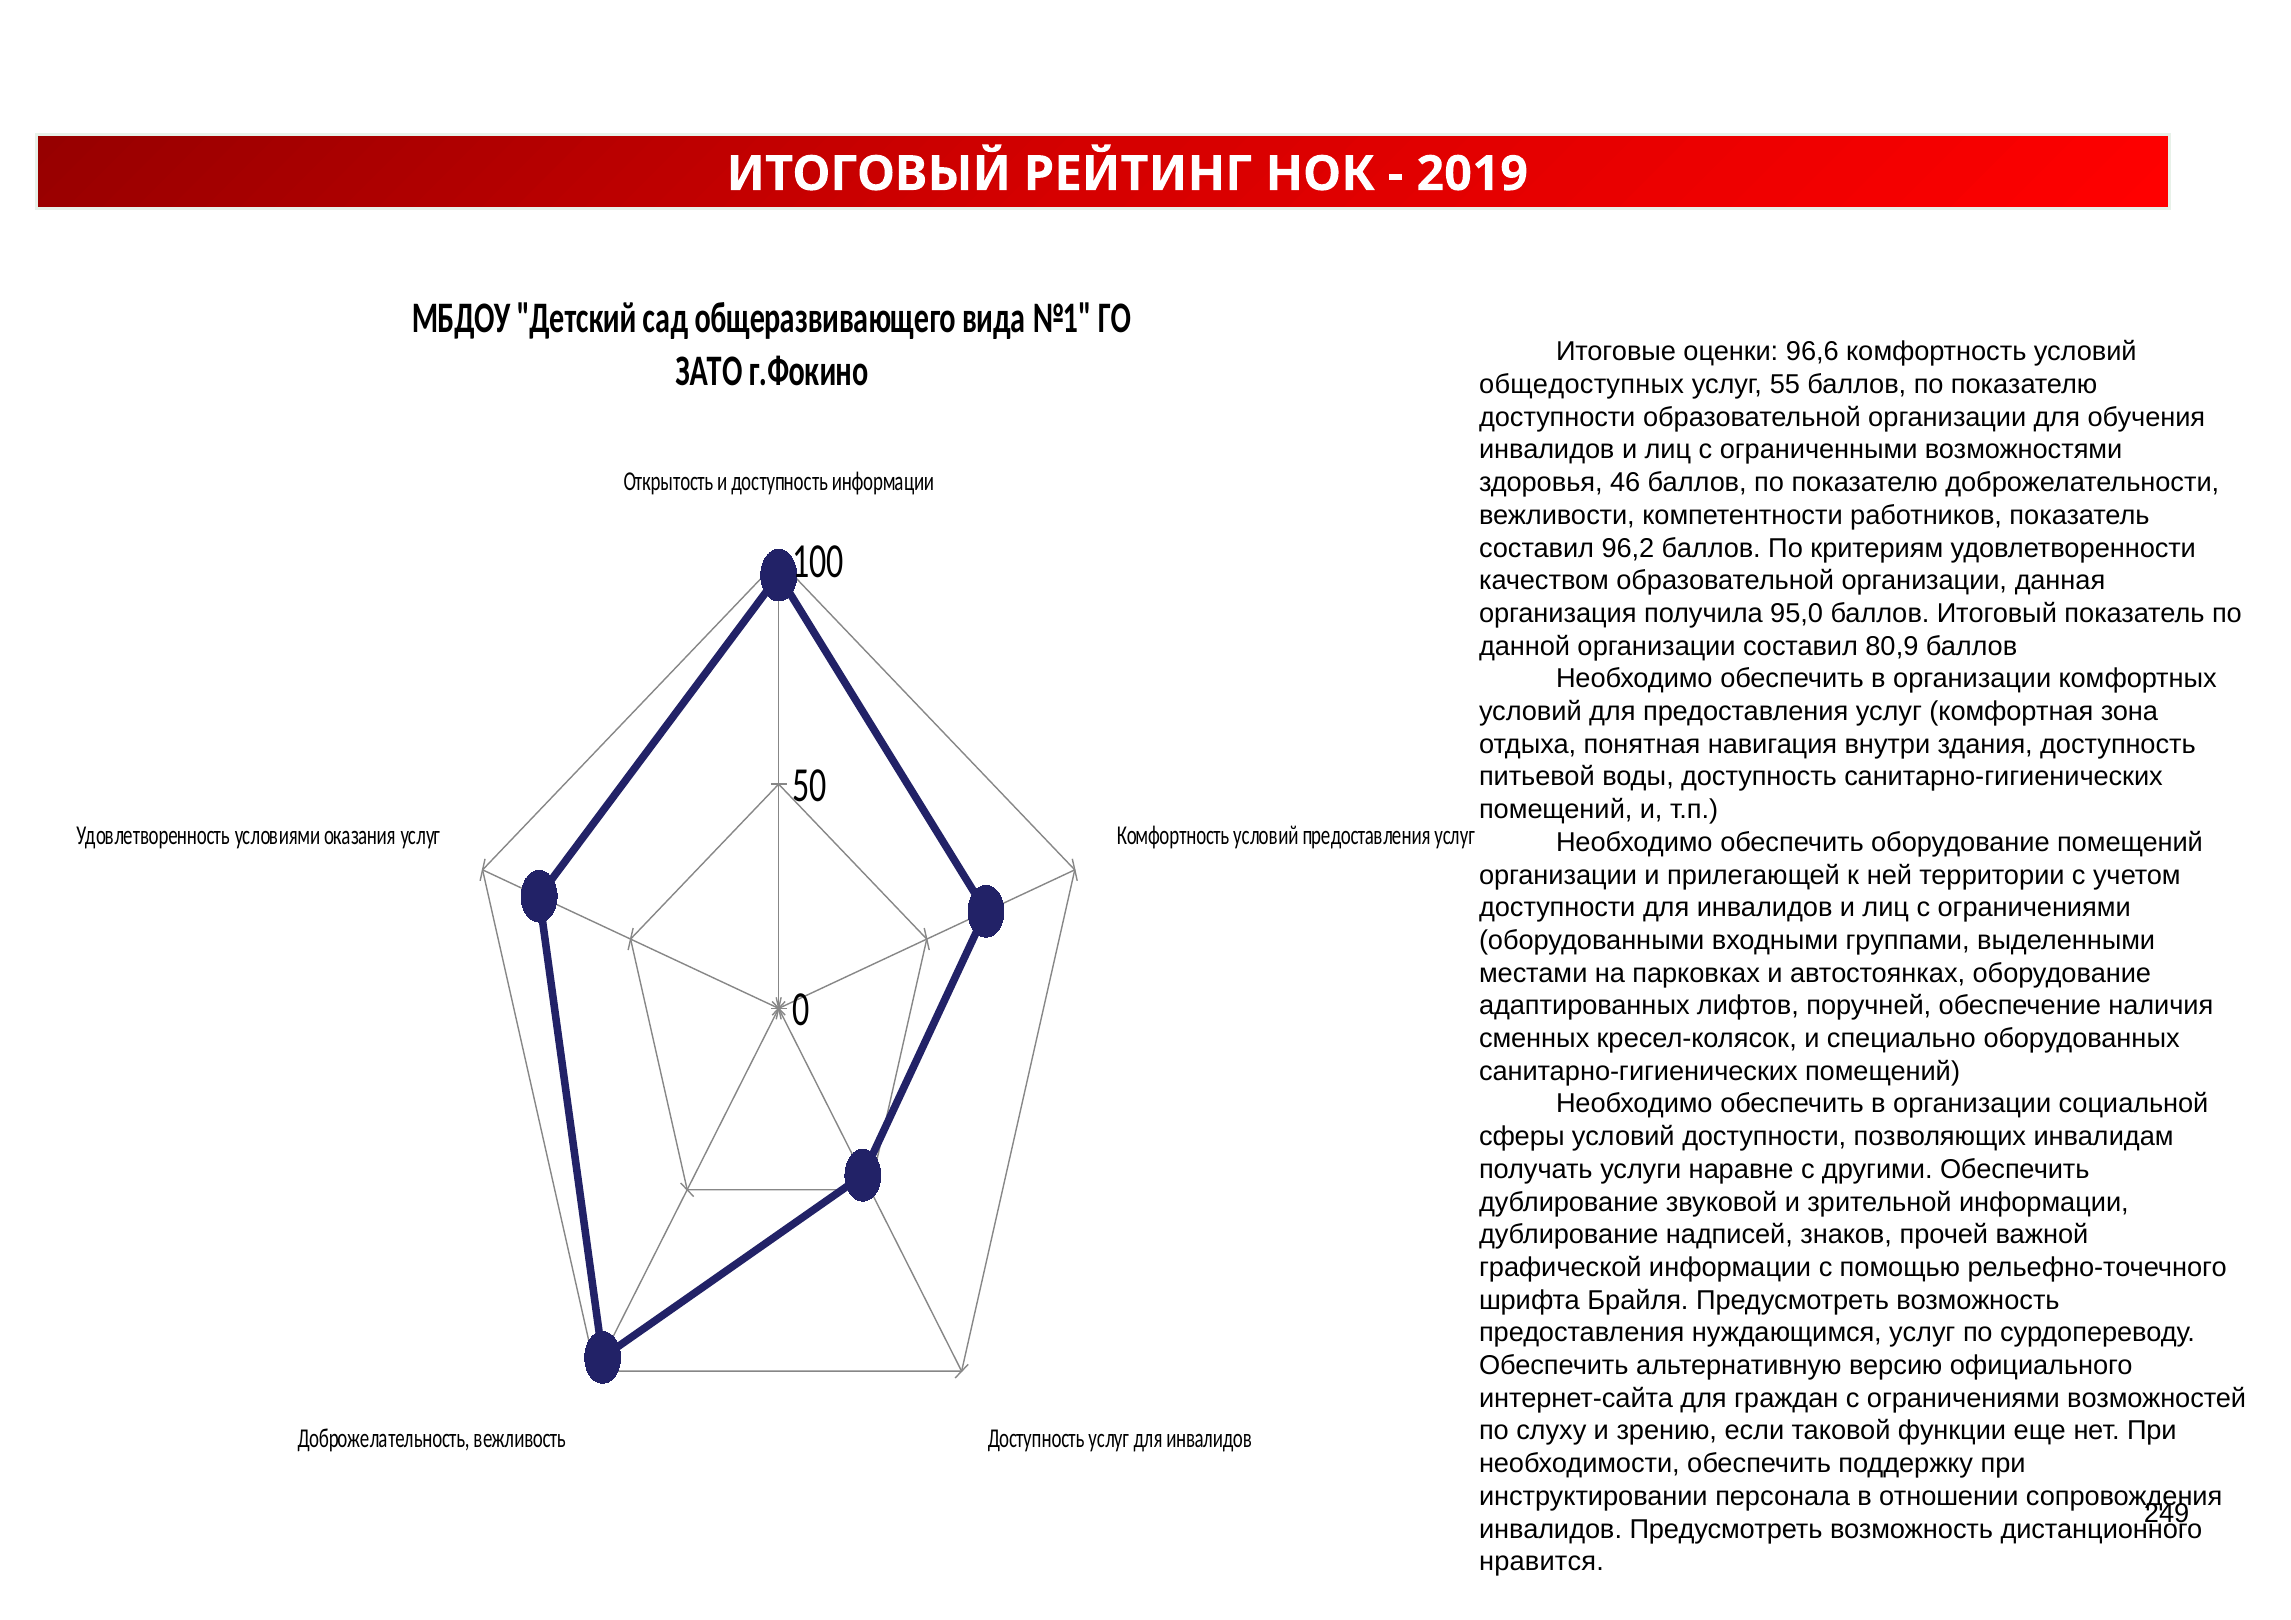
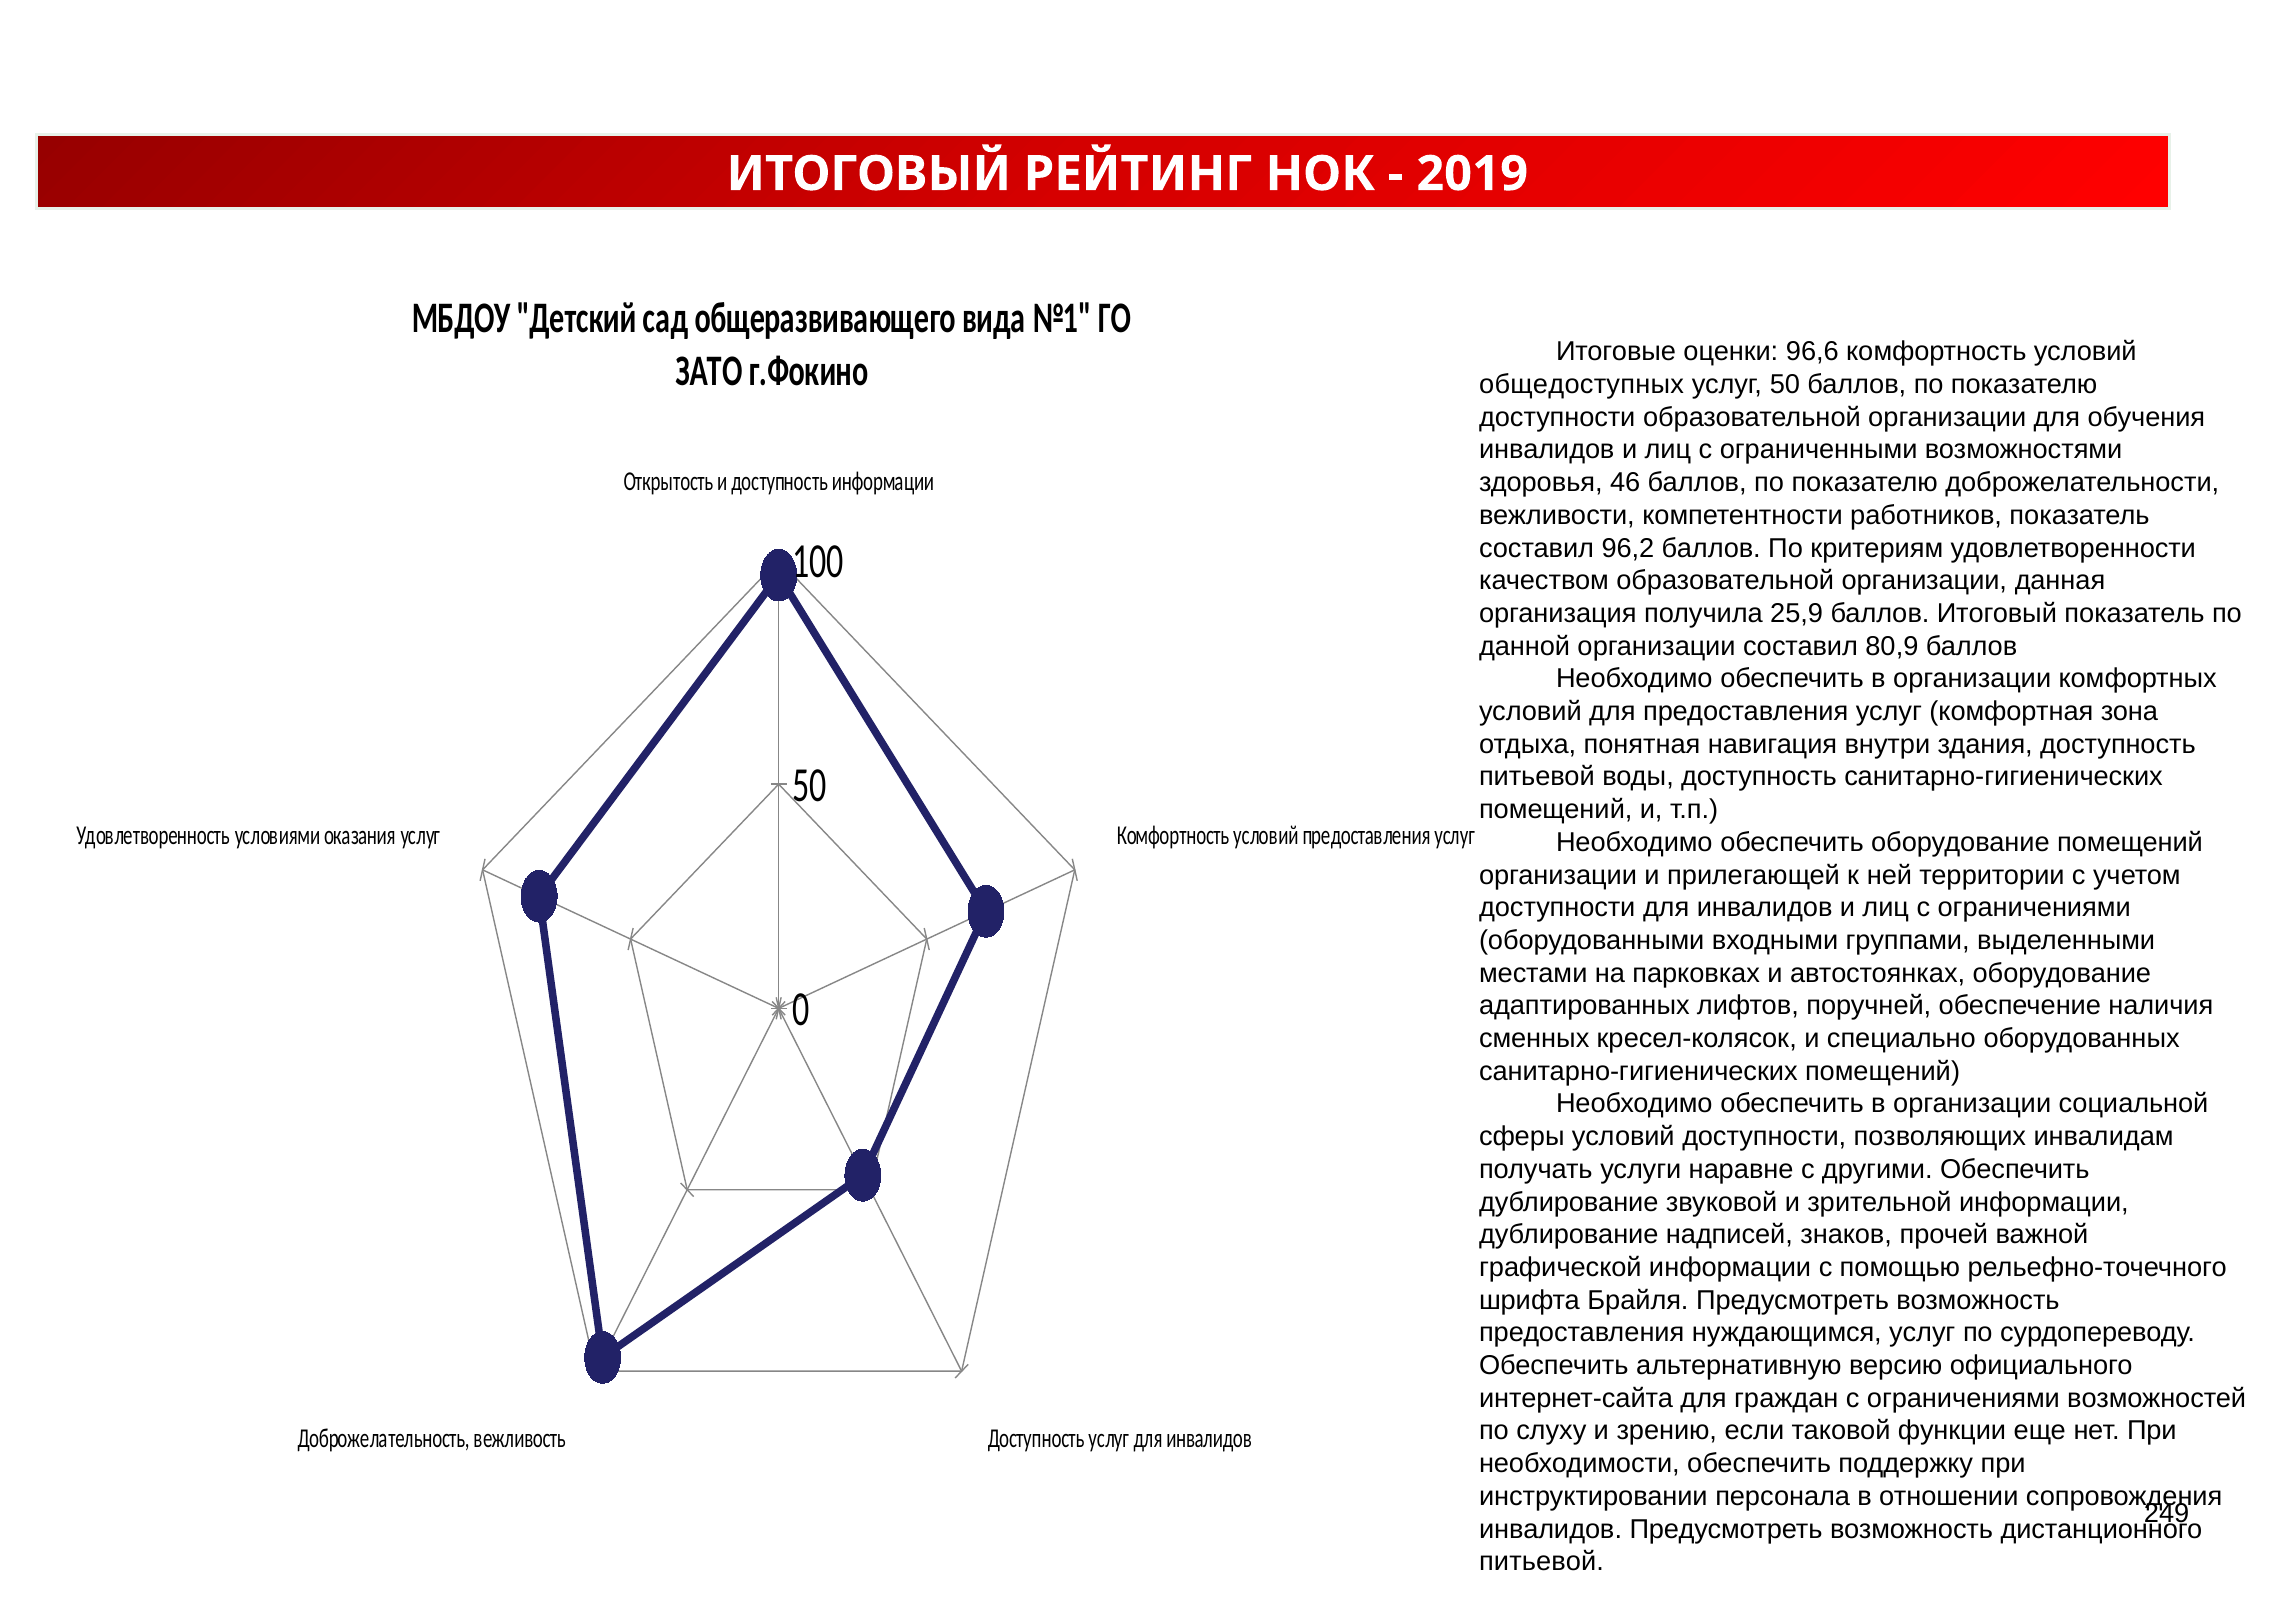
услуг 55: 55 -> 50
95,0: 95,0 -> 25,9
нравится at (1541, 1562): нравится -> питьевой
